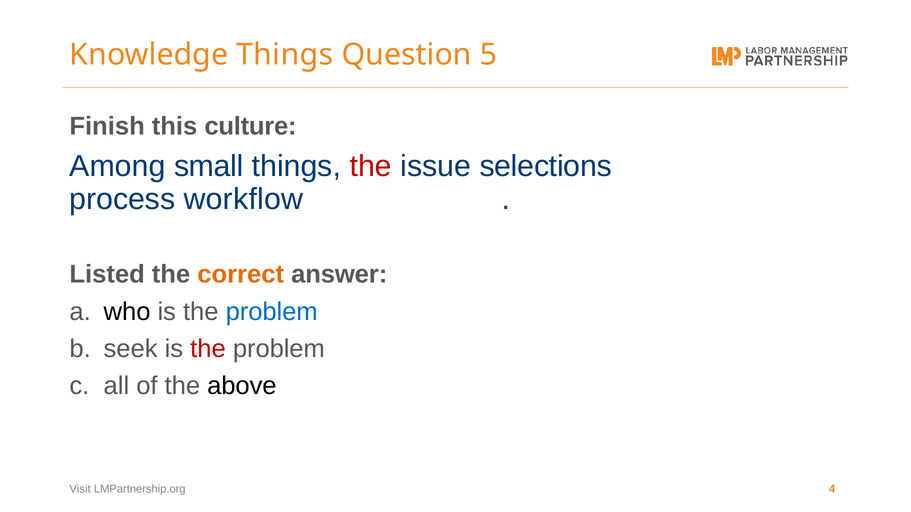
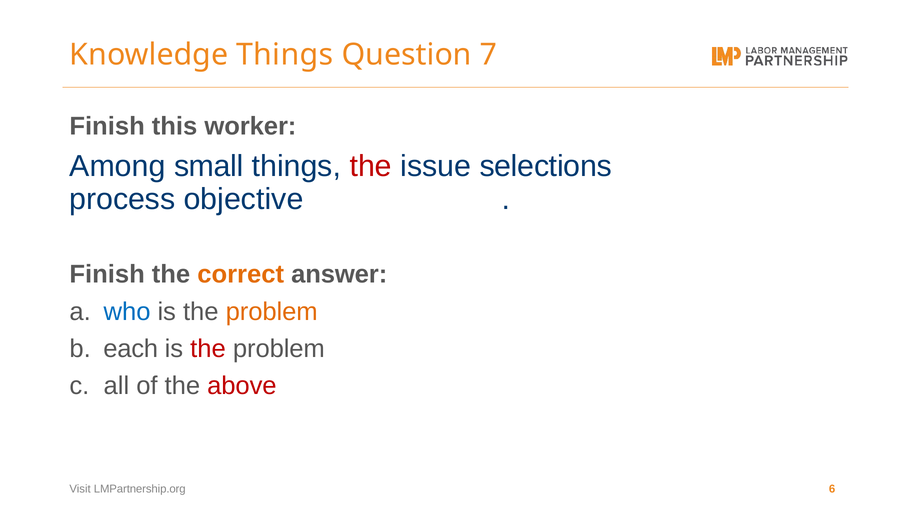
5: 5 -> 7
culture: culture -> worker
workflow: workflow -> objective
Listed at (107, 275): Listed -> Finish
who colour: black -> blue
problem at (272, 312) colour: blue -> orange
seek: seek -> each
above colour: black -> red
4: 4 -> 6
